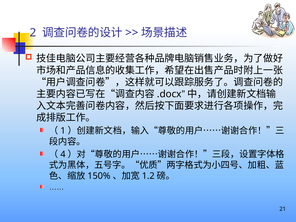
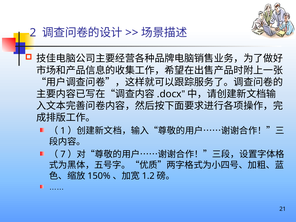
4: 4 -> 7
